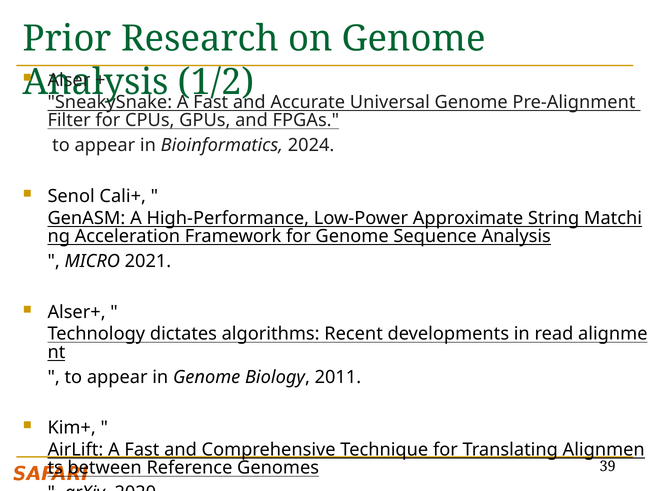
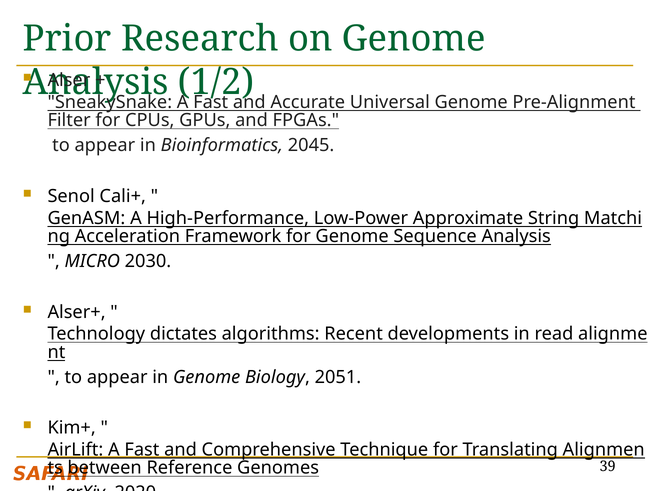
2024: 2024 -> 2045
2021: 2021 -> 2030
2011: 2011 -> 2051
